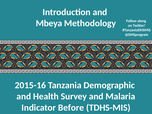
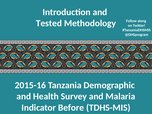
Mbeya: Mbeya -> Tested
